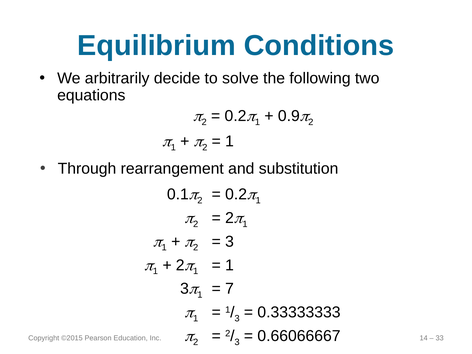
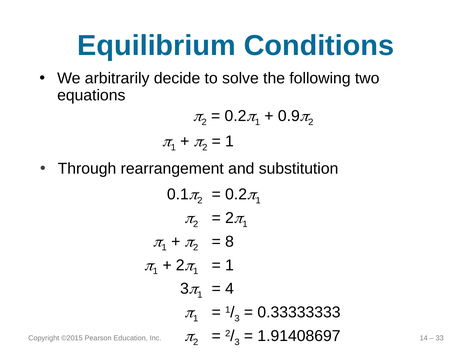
3 at (230, 242): 3 -> 8
7: 7 -> 4
0.66066667: 0.66066667 -> 1.91408697
